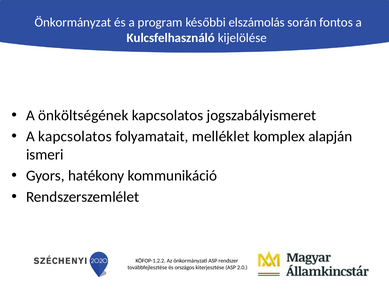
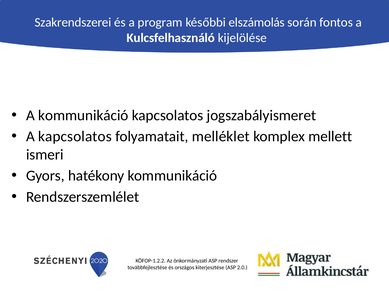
Önkormányzat: Önkormányzat -> Szakrendszerei
A önköltségének: önköltségének -> kommunikáció
alapján: alapján -> mellett
